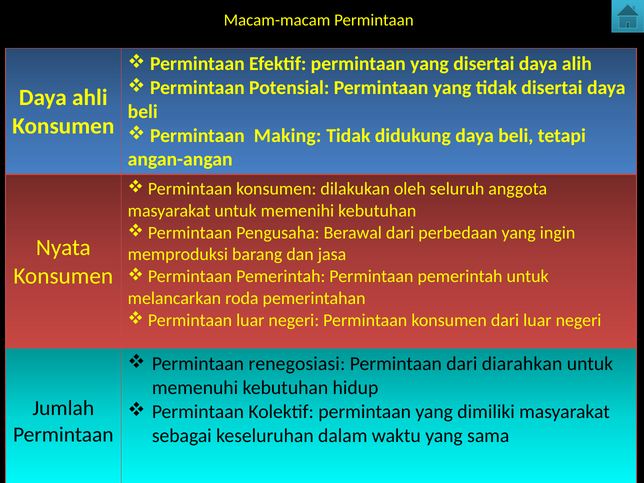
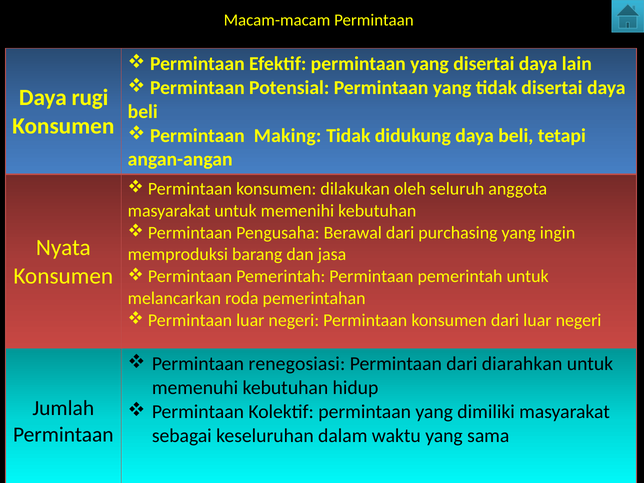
alih: alih -> lain
ahli: ahli -> rugi
perbedaan: perbedaan -> purchasing
